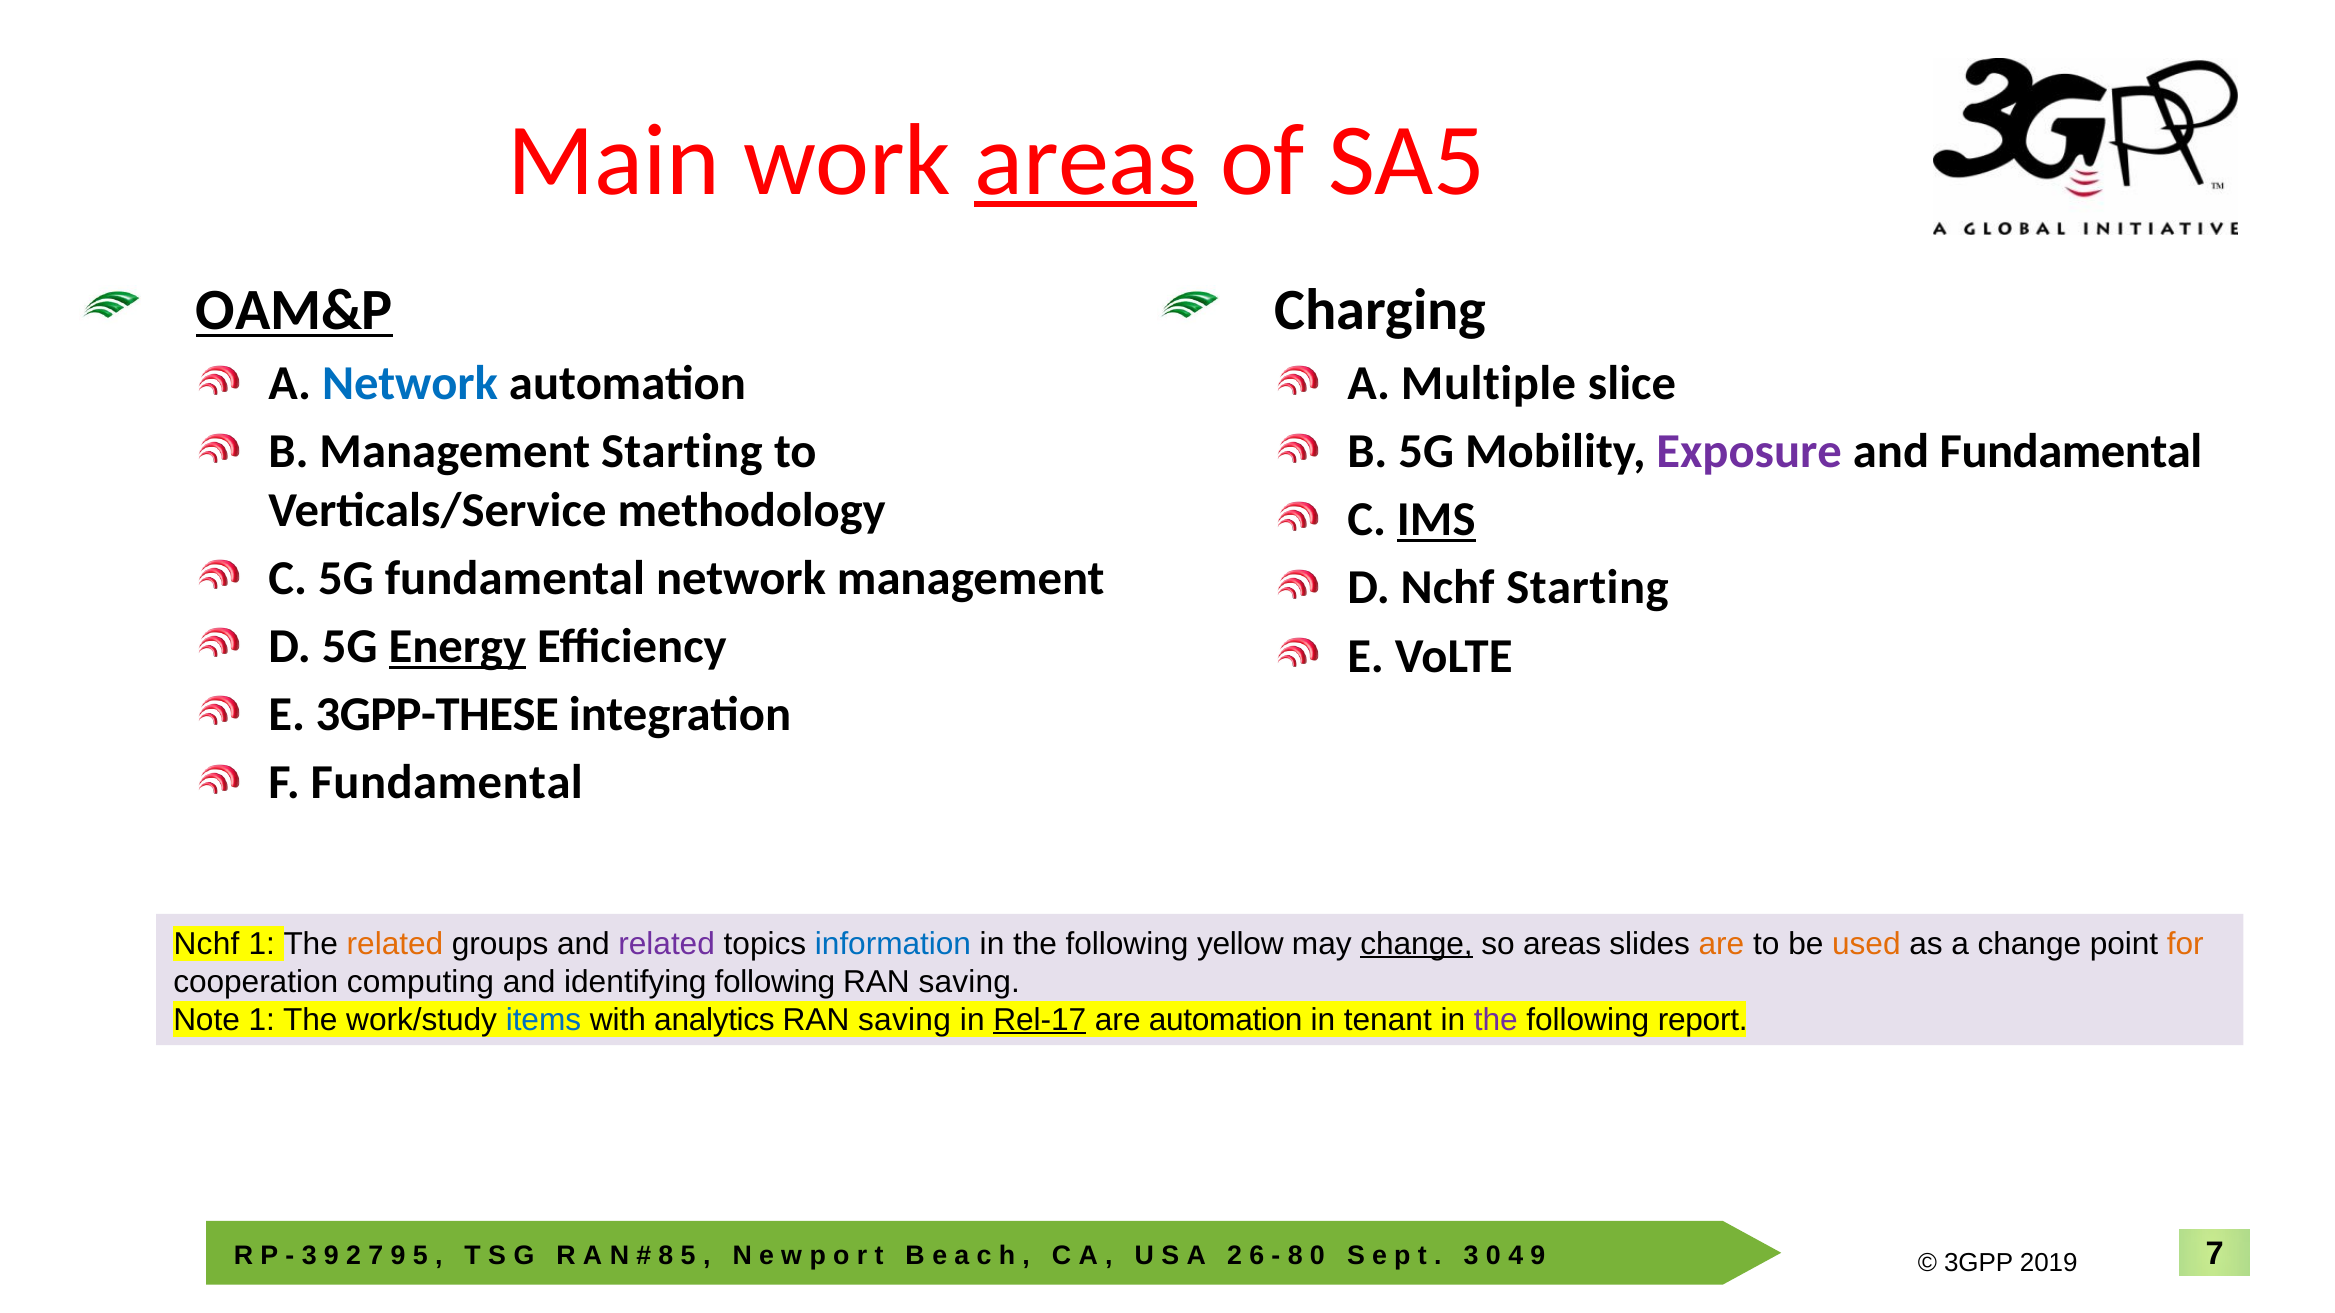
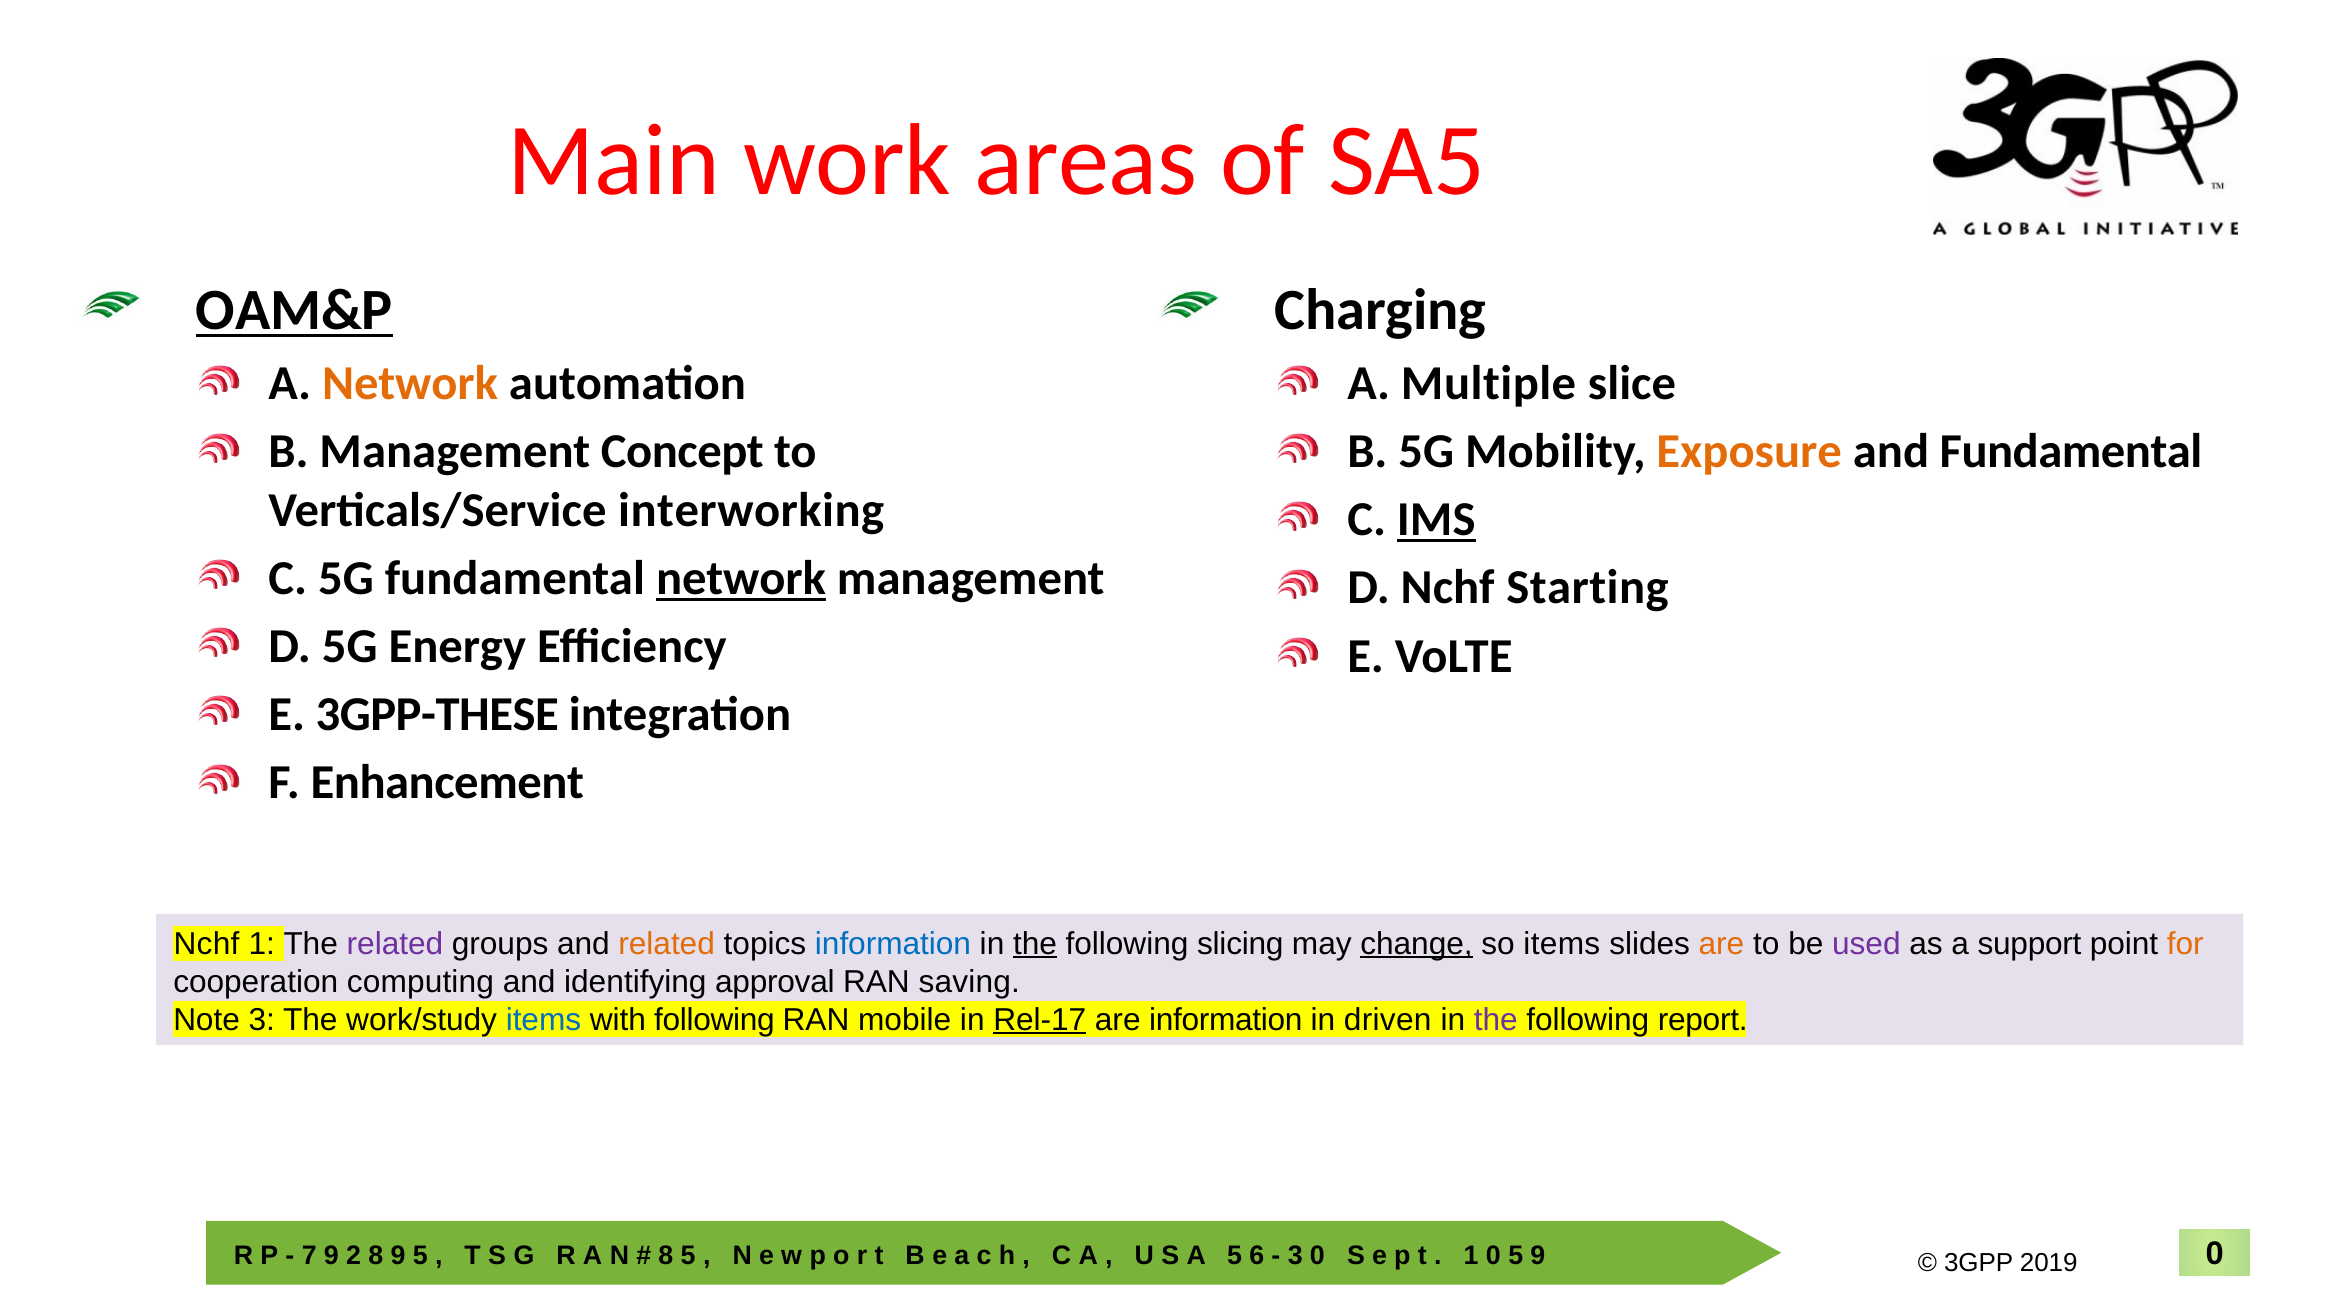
areas at (1086, 160) underline: present -> none
Network at (410, 384) colour: blue -> orange
Exposure colour: purple -> orange
Management Starting: Starting -> Concept
methodology: methodology -> interworking
network at (741, 578) underline: none -> present
Energy underline: present -> none
F Fundamental: Fundamental -> Enhancement
related at (395, 944) colour: orange -> purple
related at (667, 944) colour: purple -> orange
the at (1035, 944) underline: none -> present
yellow: yellow -> slicing
so areas: areas -> items
used colour: orange -> purple
a change: change -> support
identifying following: following -> approval
Note 1: 1 -> 3
with analytics: analytics -> following
saving at (905, 1020): saving -> mobile
are automation: automation -> information
tenant: tenant -> driven
3 at (309, 1257): 3 -> 7
2 7: 7 -> 8
A 2: 2 -> 5
8 at (1295, 1257): 8 -> 3
3 at (1471, 1257): 3 -> 1
4 at (1516, 1257): 4 -> 5
7 at (2215, 1254): 7 -> 0
